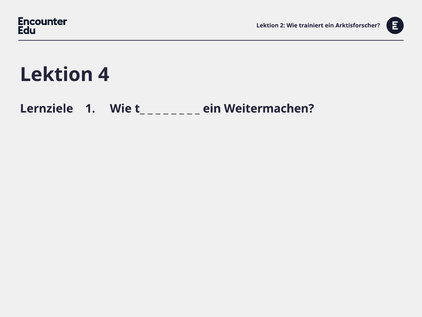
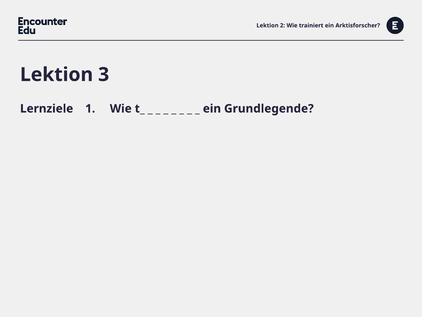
4: 4 -> 3
Weitermachen: Weitermachen -> Grundlegende
